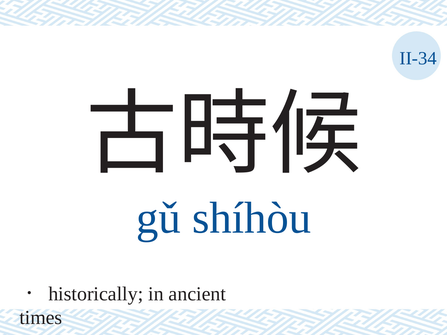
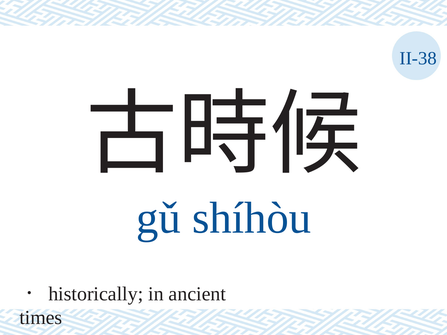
II-34: II-34 -> II-38
